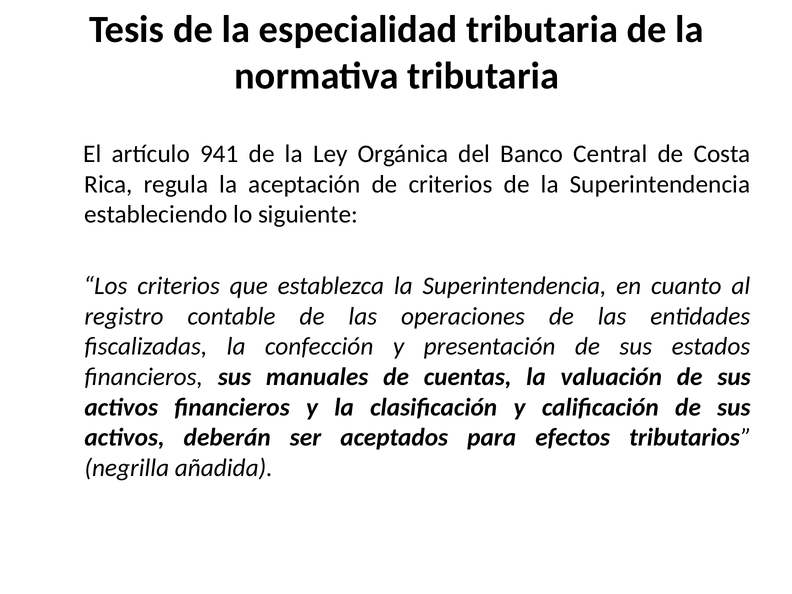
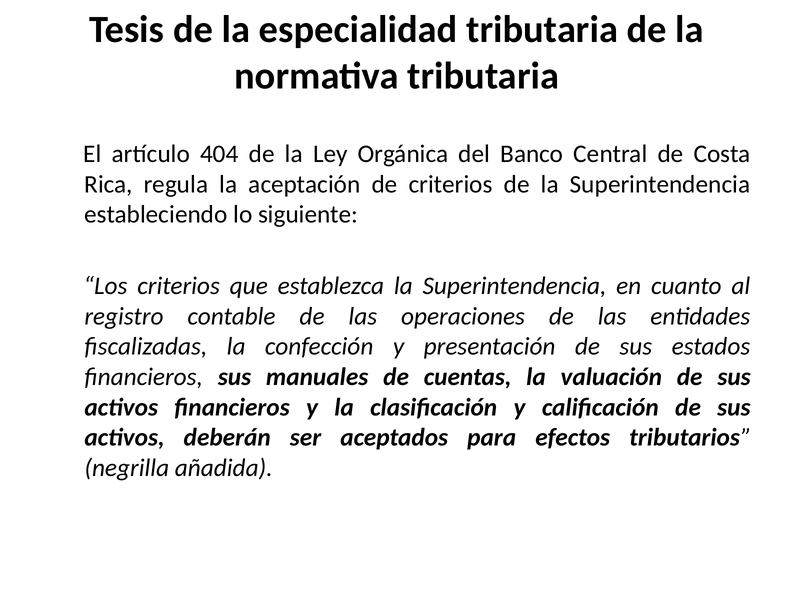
941: 941 -> 404
